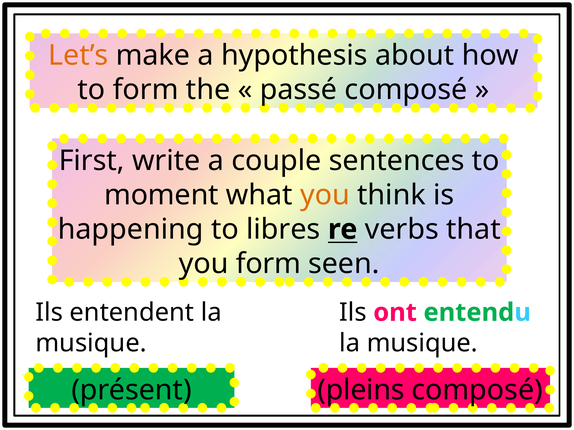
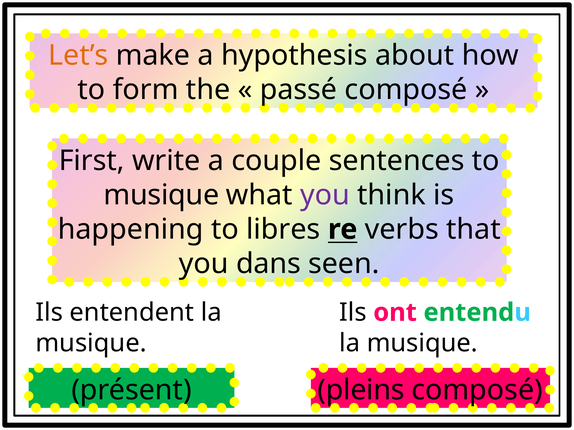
moment at (161, 195): moment -> musique
you at (325, 195) colour: orange -> purple
you form: form -> dans
